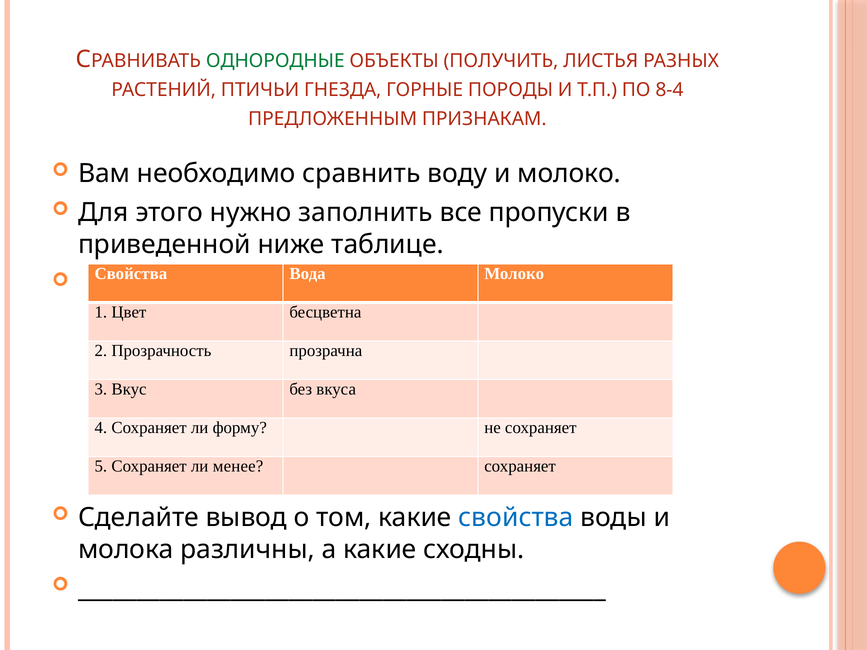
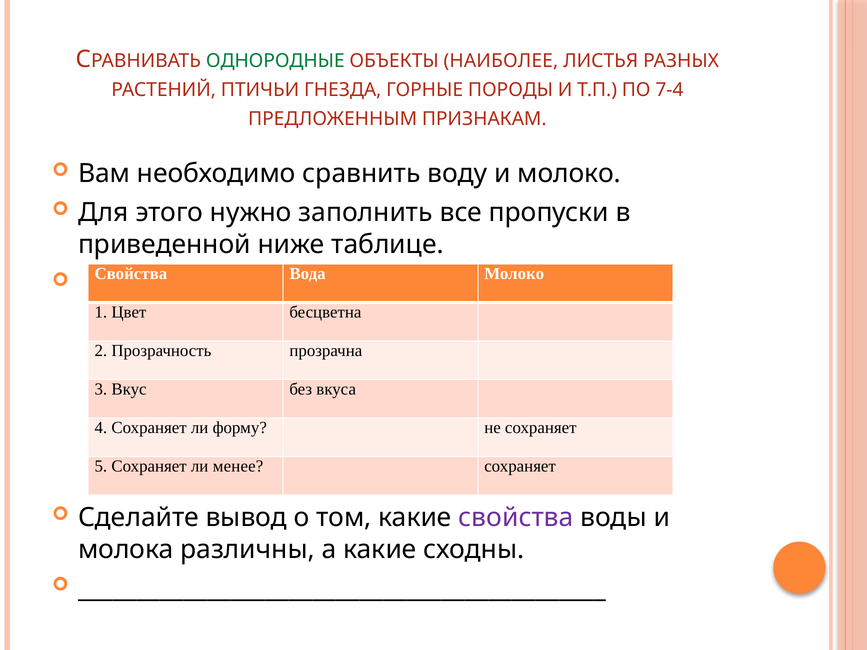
ПОЛУЧИТЬ: ПОЛУЧИТЬ -> НАИБОЛЕЕ
8-4: 8-4 -> 7-4
свойства at (516, 518) colour: blue -> purple
